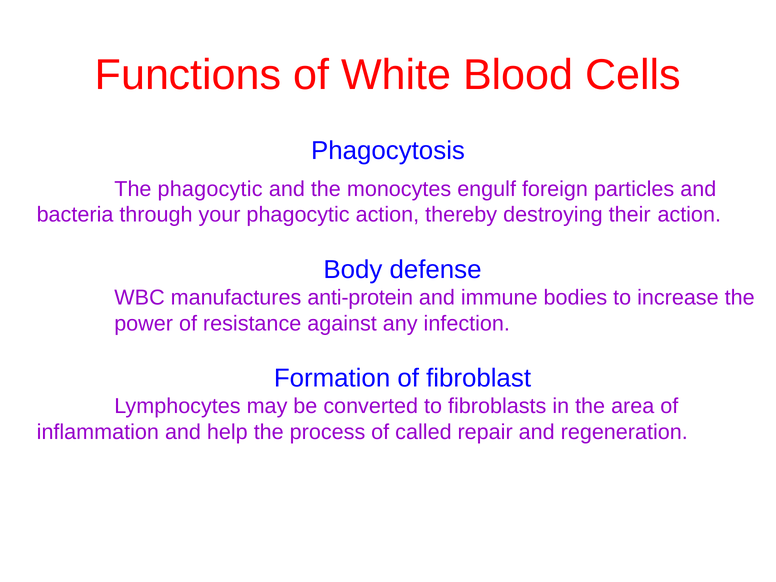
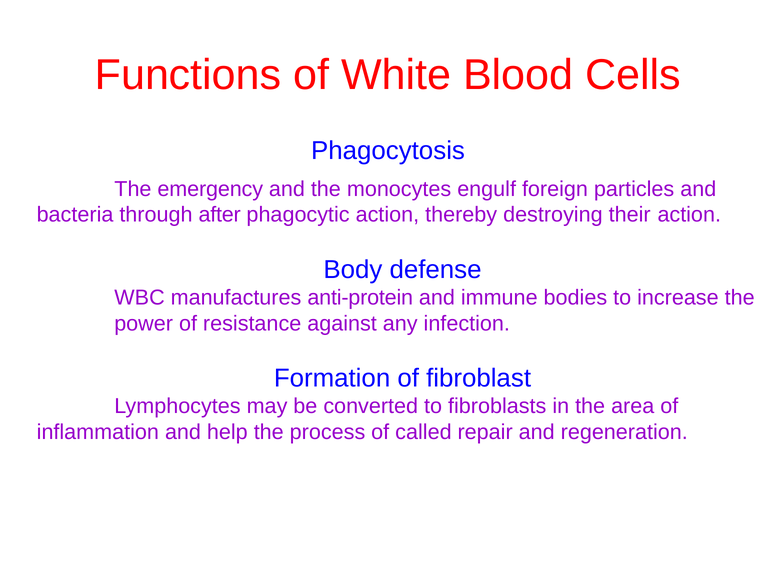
The phagocytic: phagocytic -> emergency
your: your -> after
